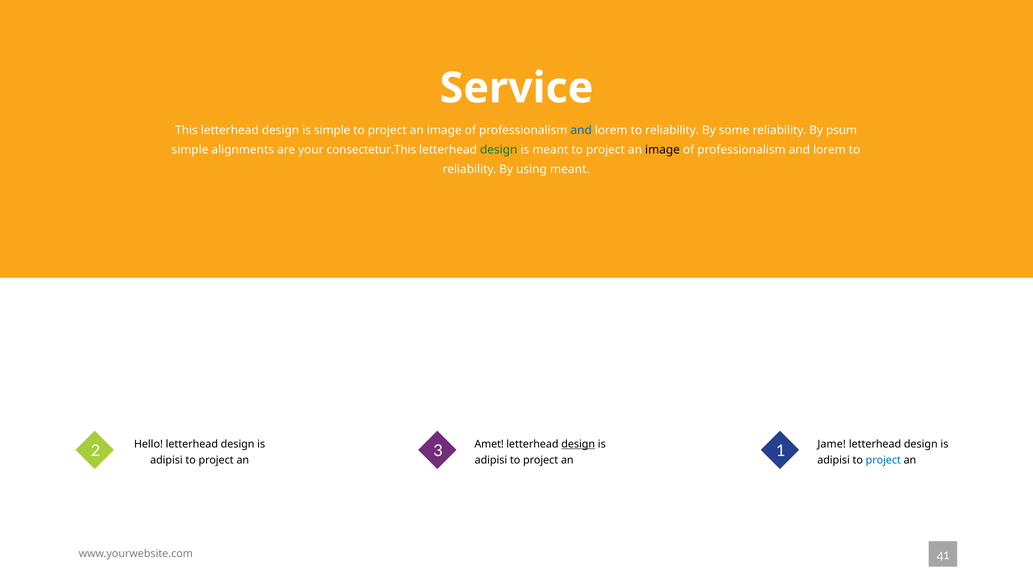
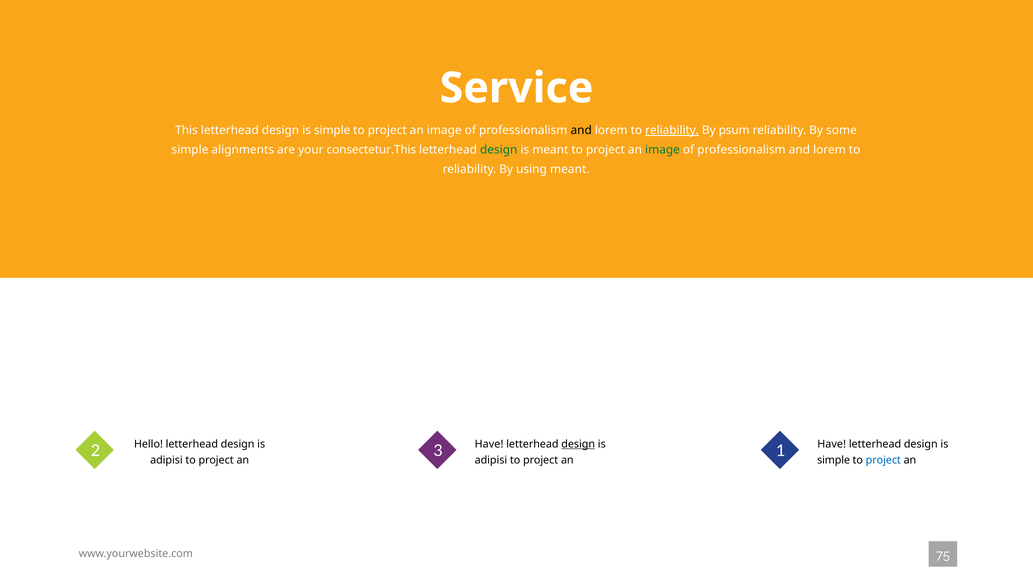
and at (581, 131) colour: blue -> black
reliability at (672, 131) underline: none -> present
some: some -> psum
psum: psum -> some
image at (662, 150) colour: black -> green
3 Amet: Amet -> Have
1 Jame: Jame -> Have
adipisi at (834, 460): adipisi -> simple
41: 41 -> 75
